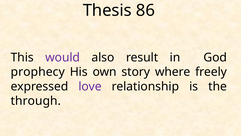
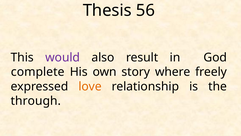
86: 86 -> 56
prophecy: prophecy -> complete
love colour: purple -> orange
